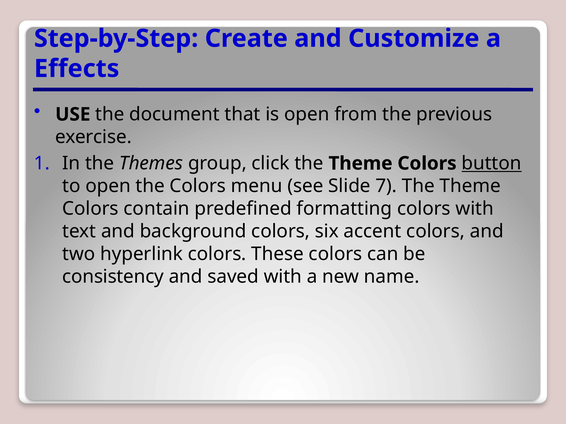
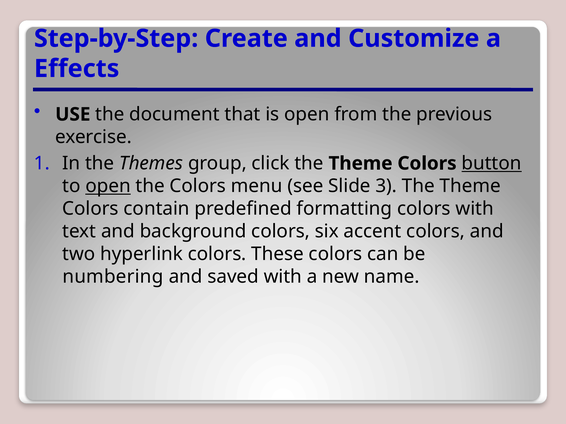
open at (108, 186) underline: none -> present
7: 7 -> 3
consistency: consistency -> numbering
